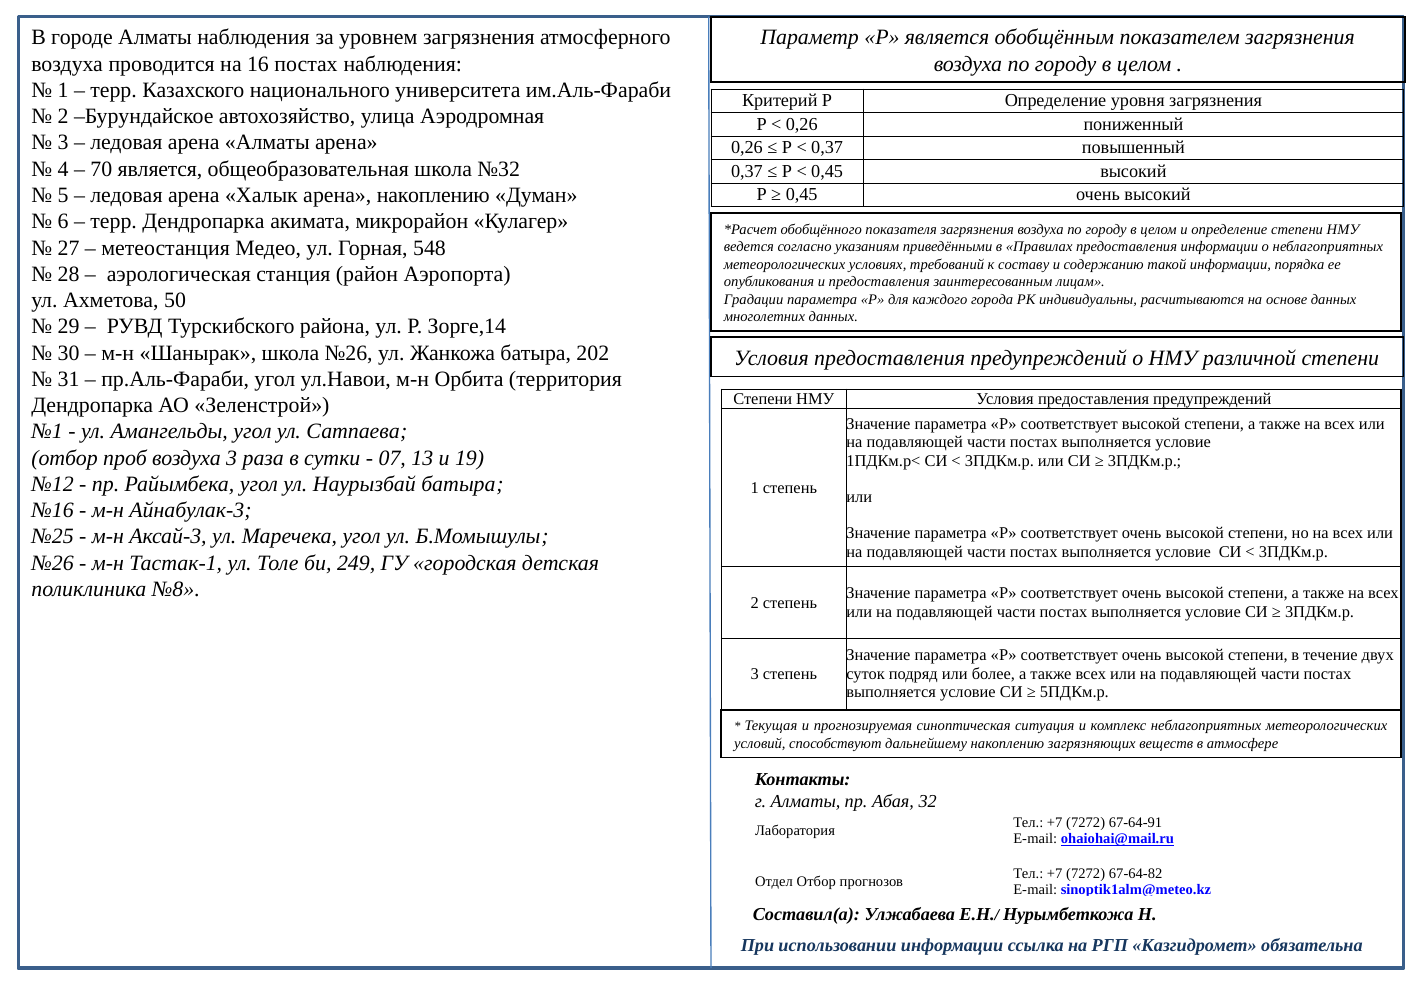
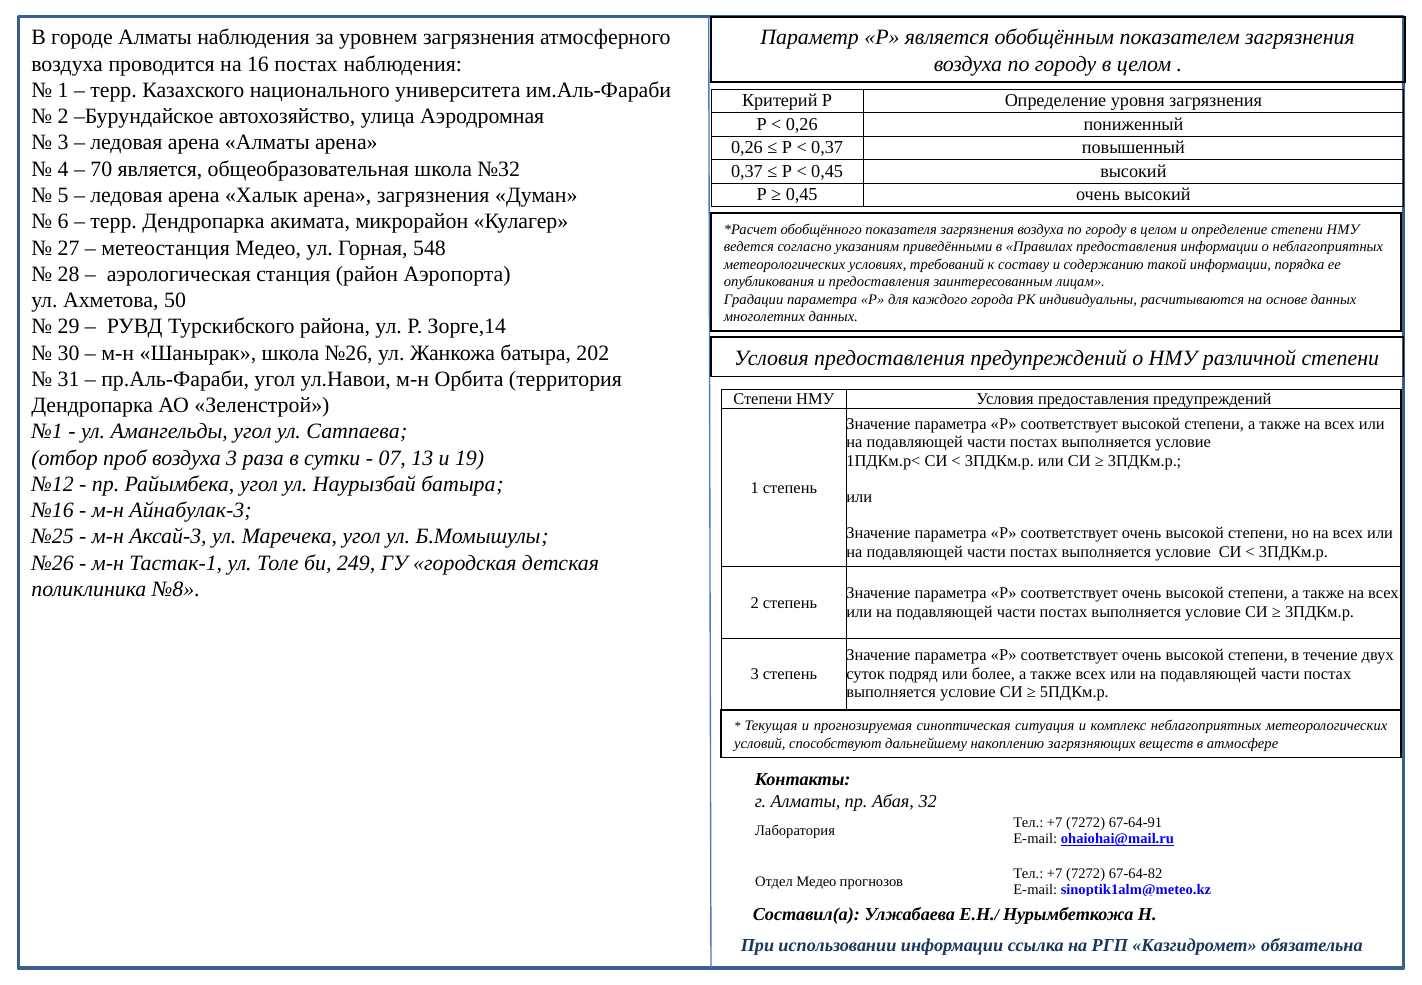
арена накоплению: накоплению -> загрязнения
Отдел Отбор: Отбор -> Медео
